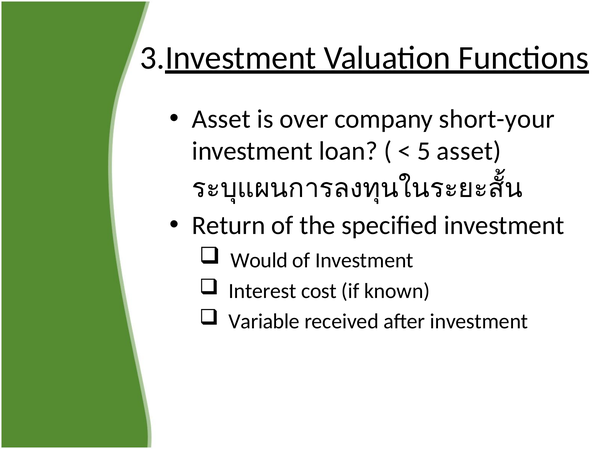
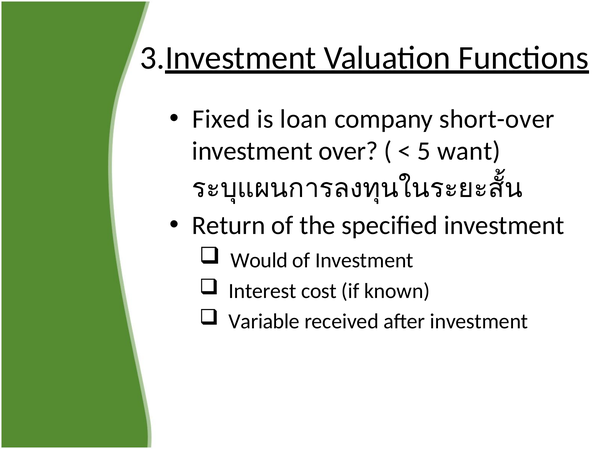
Asset at (221, 119): Asset -> Fixed
over: over -> loan
short-your: short-your -> short-over
loan: loan -> over
5 asset: asset -> want
